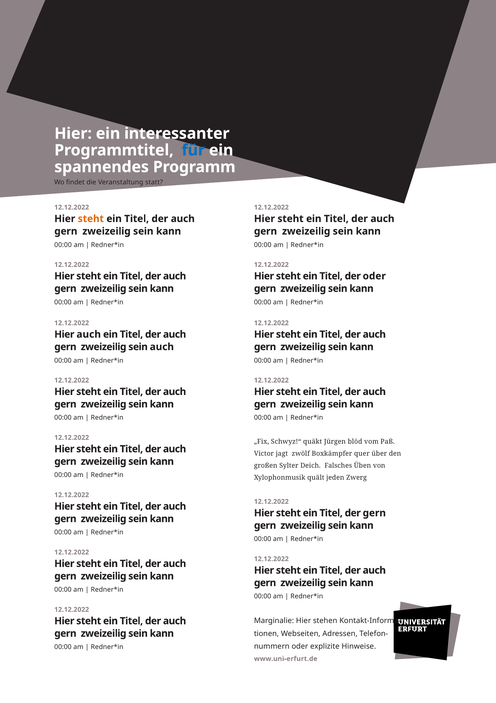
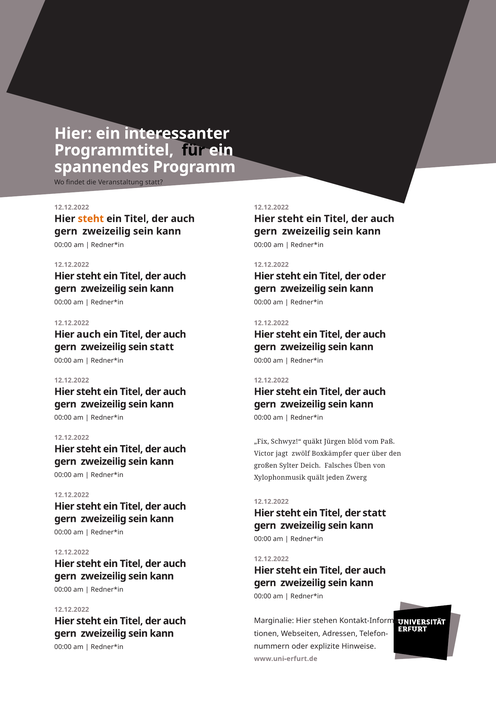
für colour: blue -> black
sein auch: auch -> statt
der gern: gern -> statt
